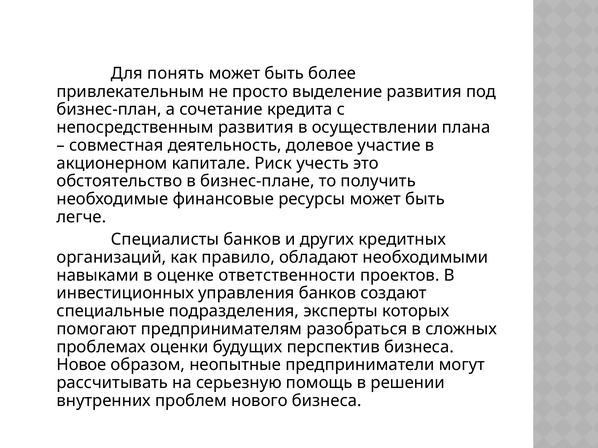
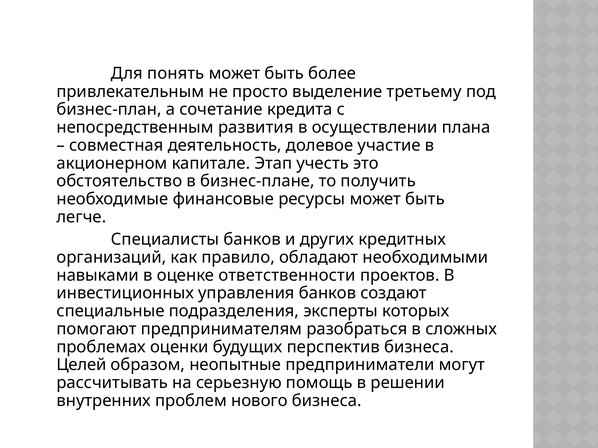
выделение развития: развития -> третьему
Риск: Риск -> Этап
Новое: Новое -> Целей
